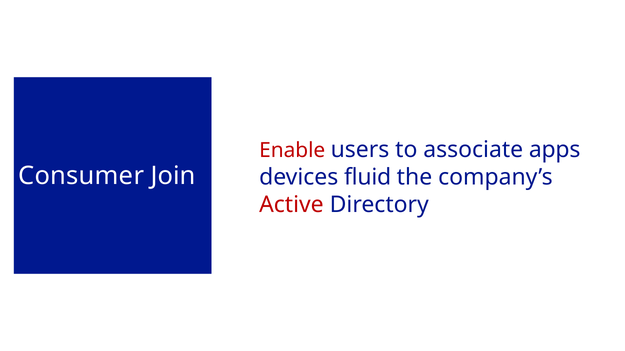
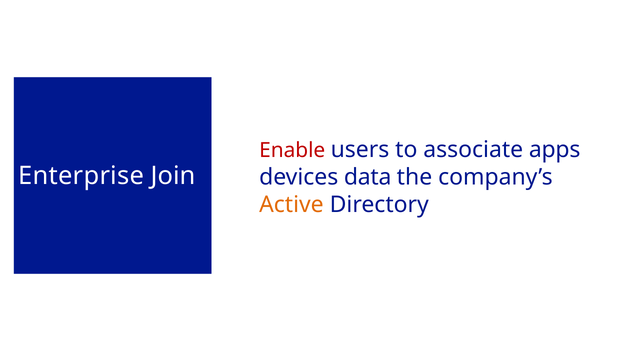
Consumer: Consumer -> Enterprise
fluid: fluid -> data
Active colour: red -> orange
